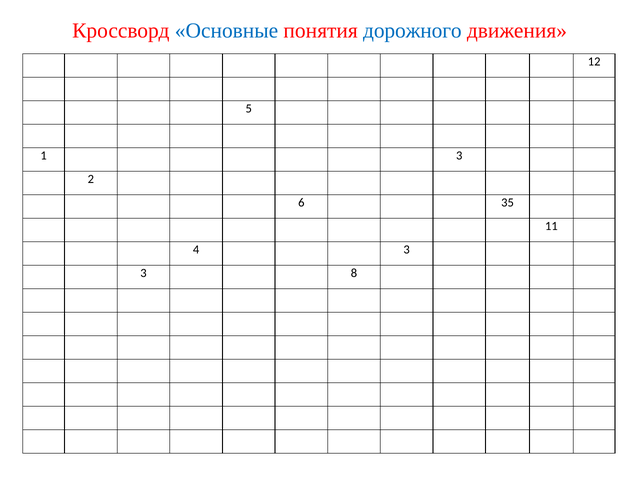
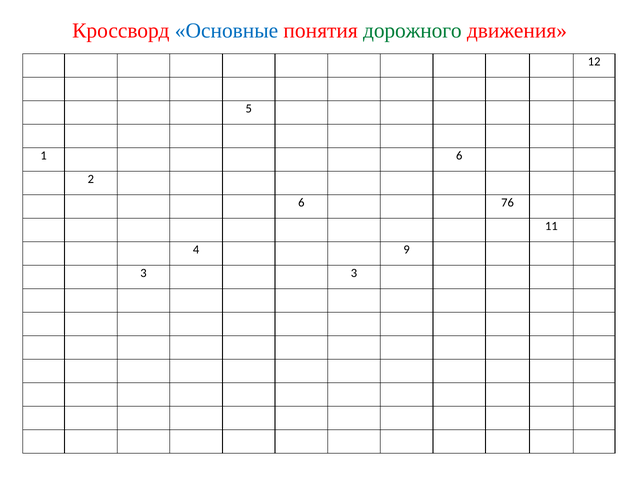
дорожного colour: blue -> green
1 3: 3 -> 6
35: 35 -> 76
4 3: 3 -> 9
3 8: 8 -> 3
